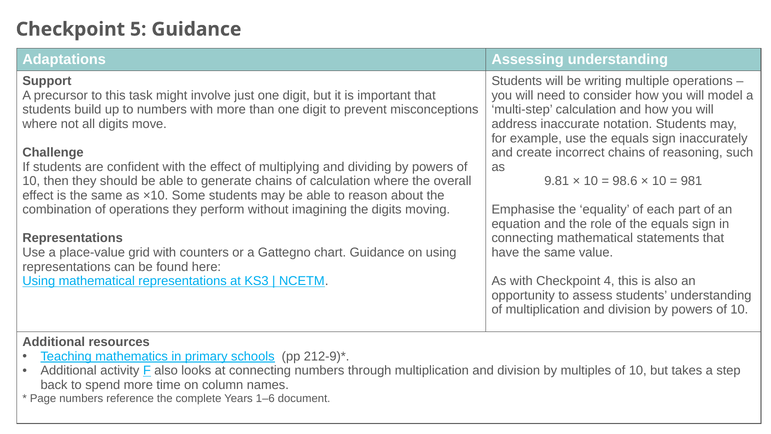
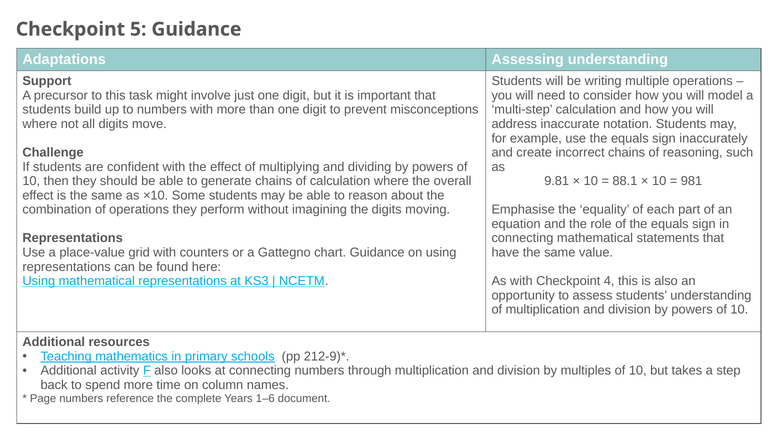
98.6: 98.6 -> 88.1
